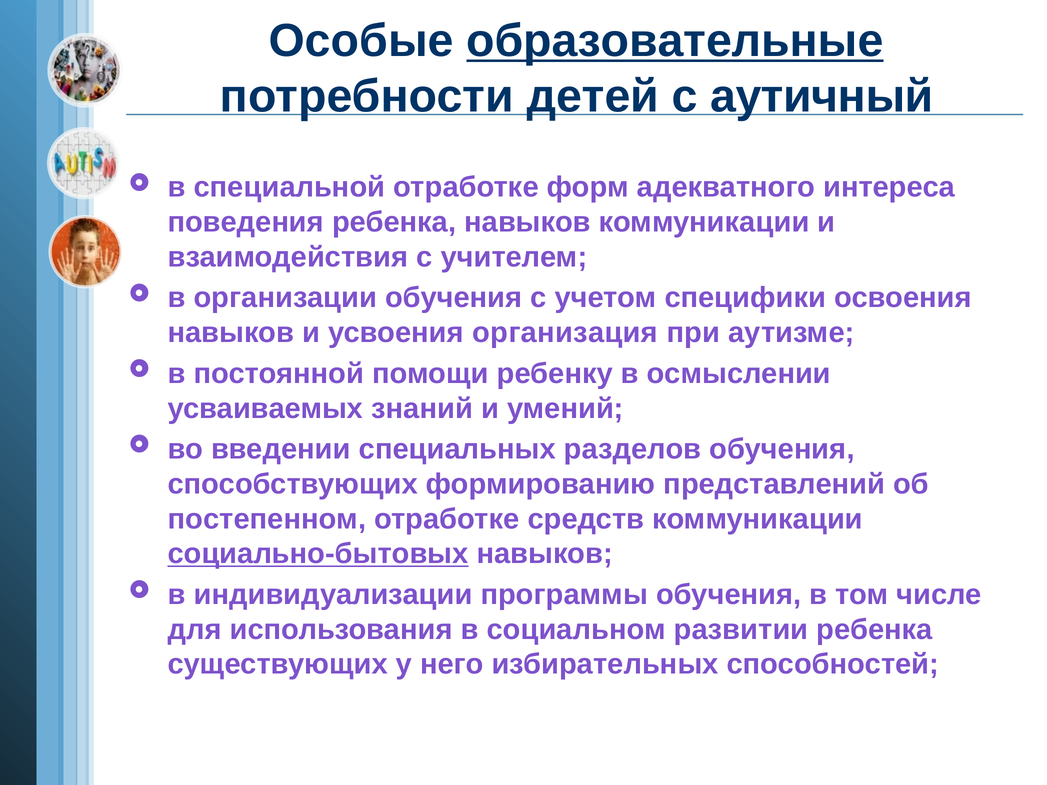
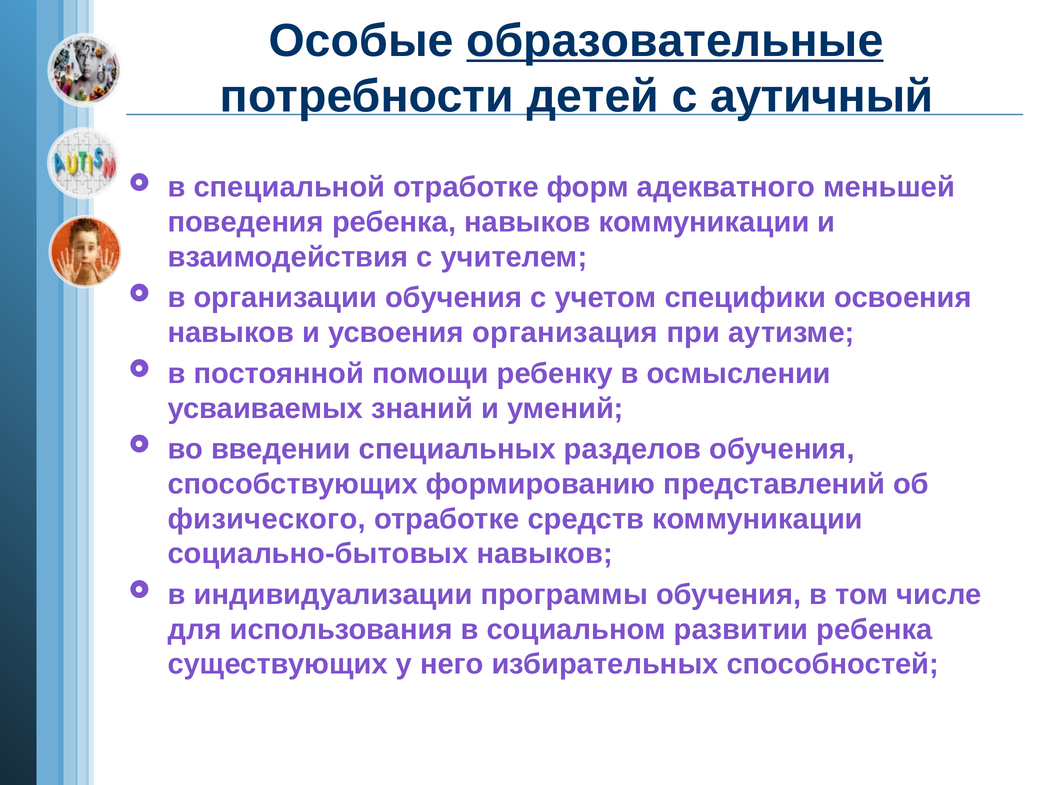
интереса: интереса -> меньшей
постепенном: постепенном -> физического
социально-бытовых underline: present -> none
